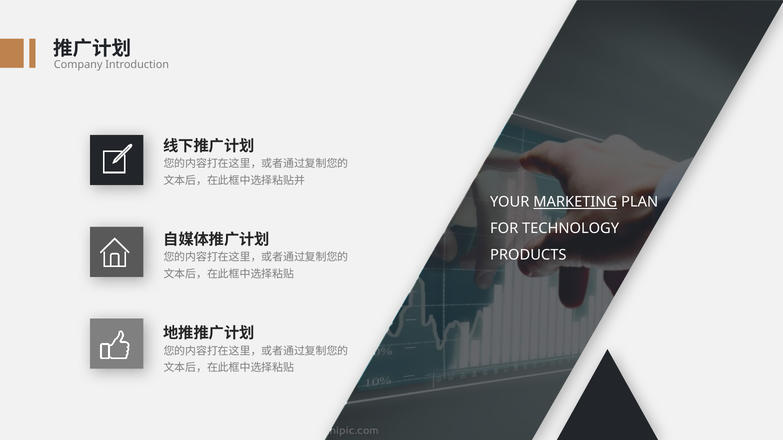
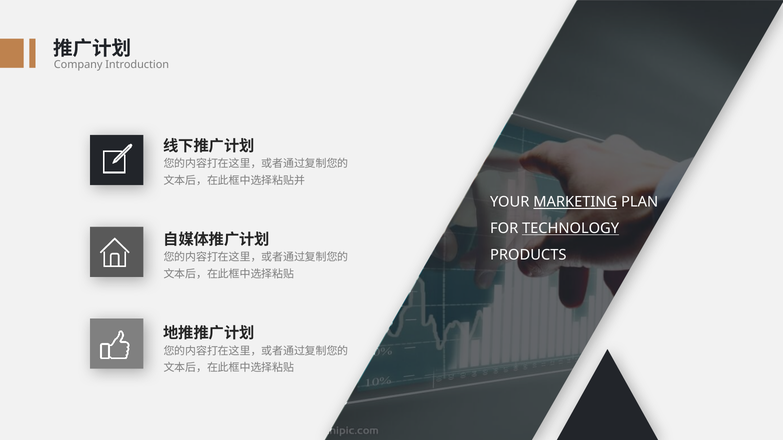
TECHNOLOGY underline: none -> present
